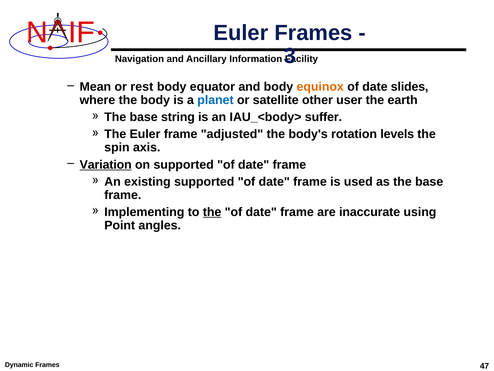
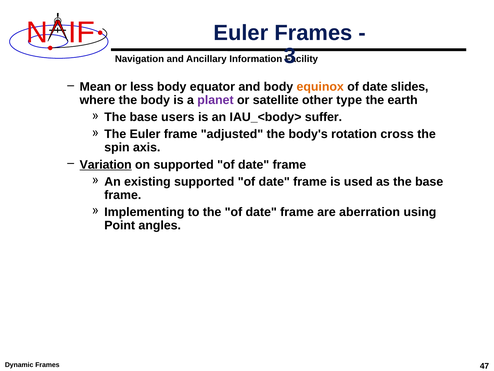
rest: rest -> less
planet colour: blue -> purple
user: user -> type
string: string -> users
levels: levels -> cross
the at (212, 212) underline: present -> none
inaccurate: inaccurate -> aberration
